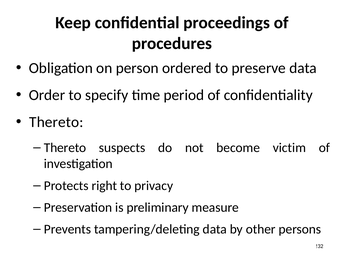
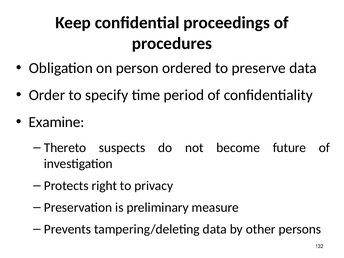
Thereto at (56, 122): Thereto -> Examine
victim: victim -> future
